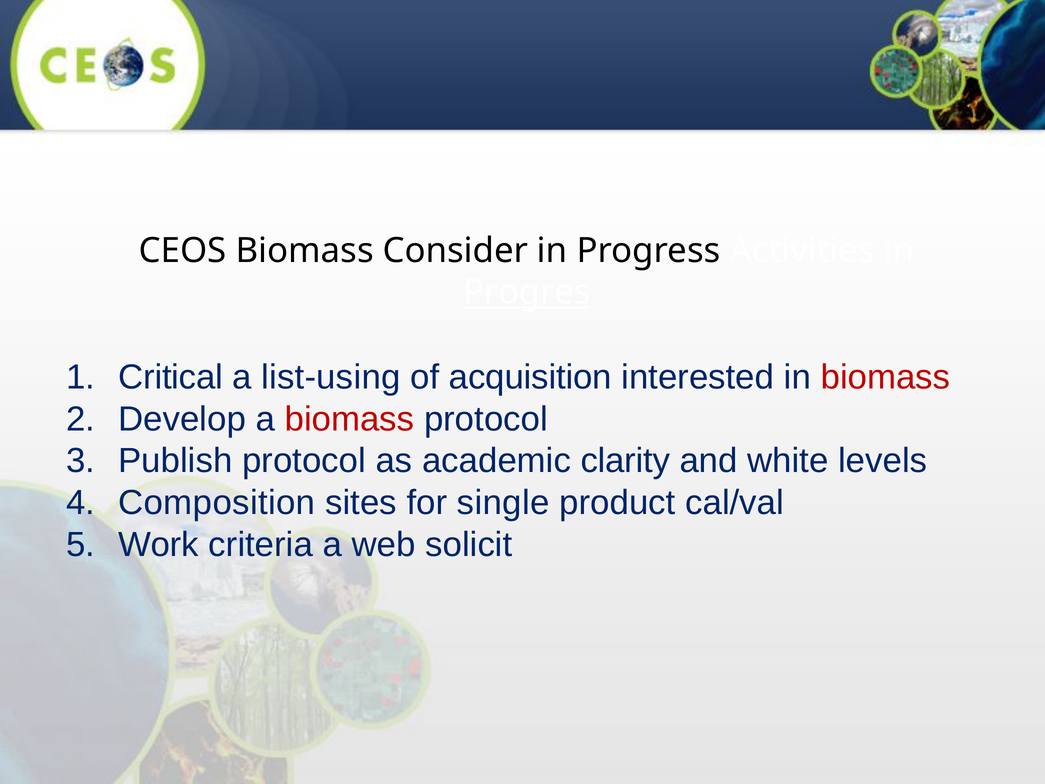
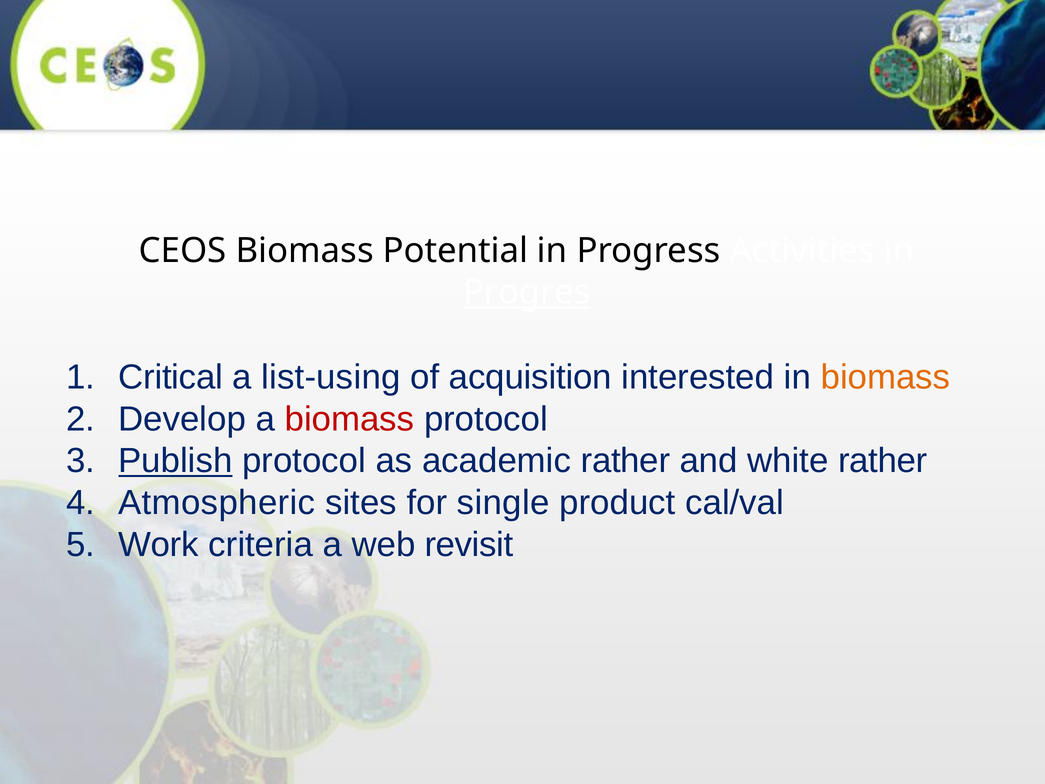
Consider: Consider -> Potential
biomass at (885, 377) colour: red -> orange
Publish underline: none -> present
academic clarity: clarity -> rather
white levels: levels -> rather
Composition: Composition -> Atmospheric
solicit: solicit -> revisit
